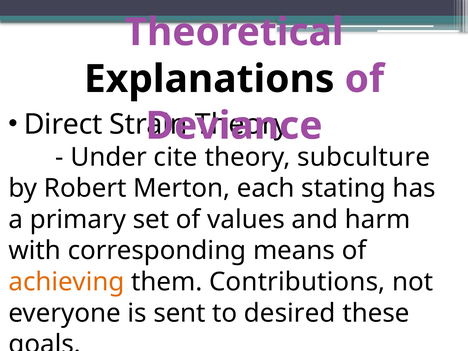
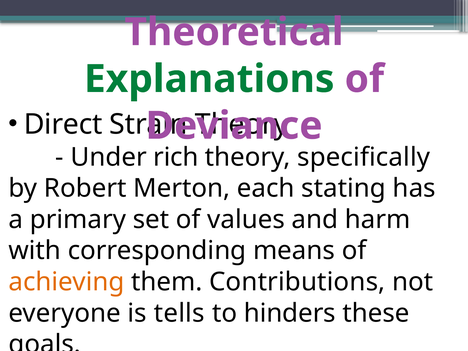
Explanations colour: black -> green
cite: cite -> rich
subculture: subculture -> specifically
sent: sent -> tells
desired: desired -> hinders
